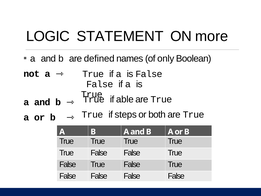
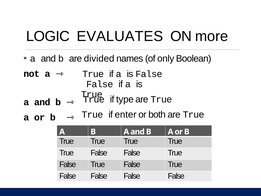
STATEMENT: STATEMENT -> EVALUATES
defined: defined -> divided
able: able -> type
steps: steps -> enter
